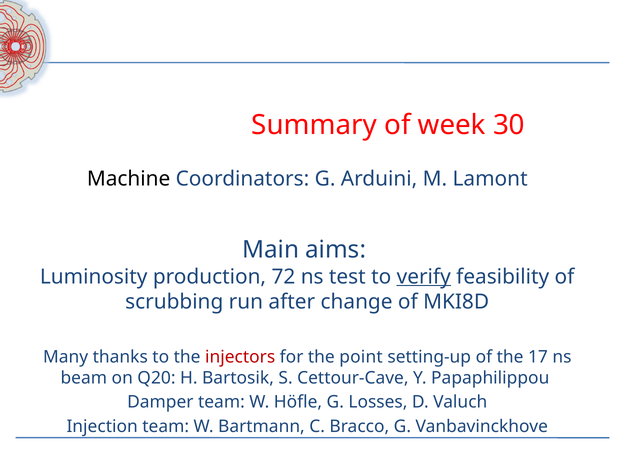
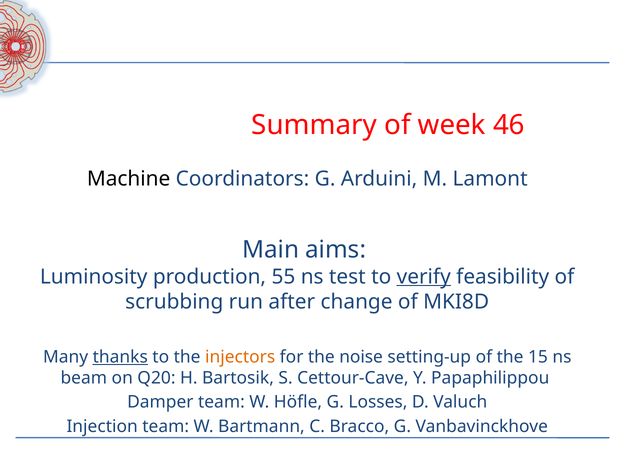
30: 30 -> 46
72: 72 -> 55
thanks underline: none -> present
injectors colour: red -> orange
point: point -> noise
17: 17 -> 15
